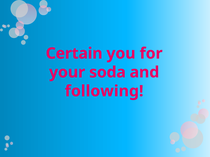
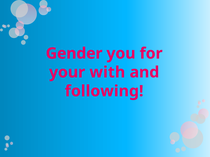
Certain: Certain -> Gender
soda: soda -> with
